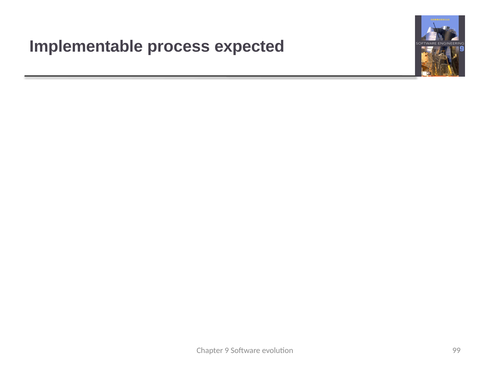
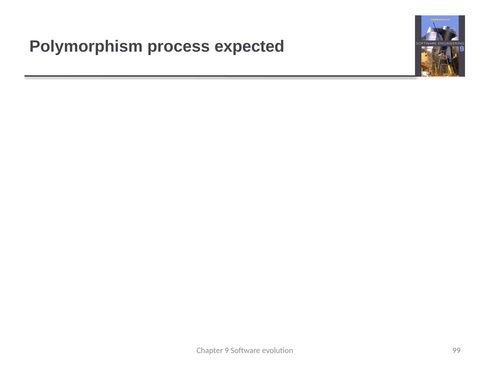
Implementable: Implementable -> Polymorphism
